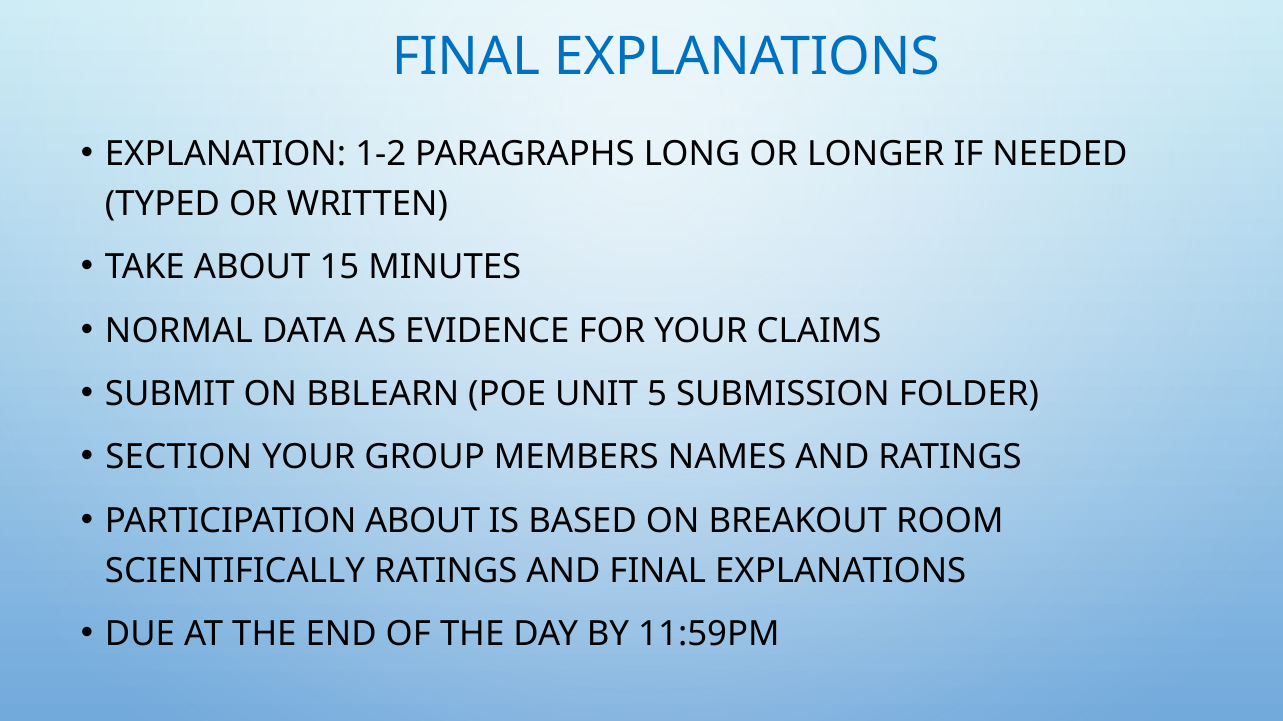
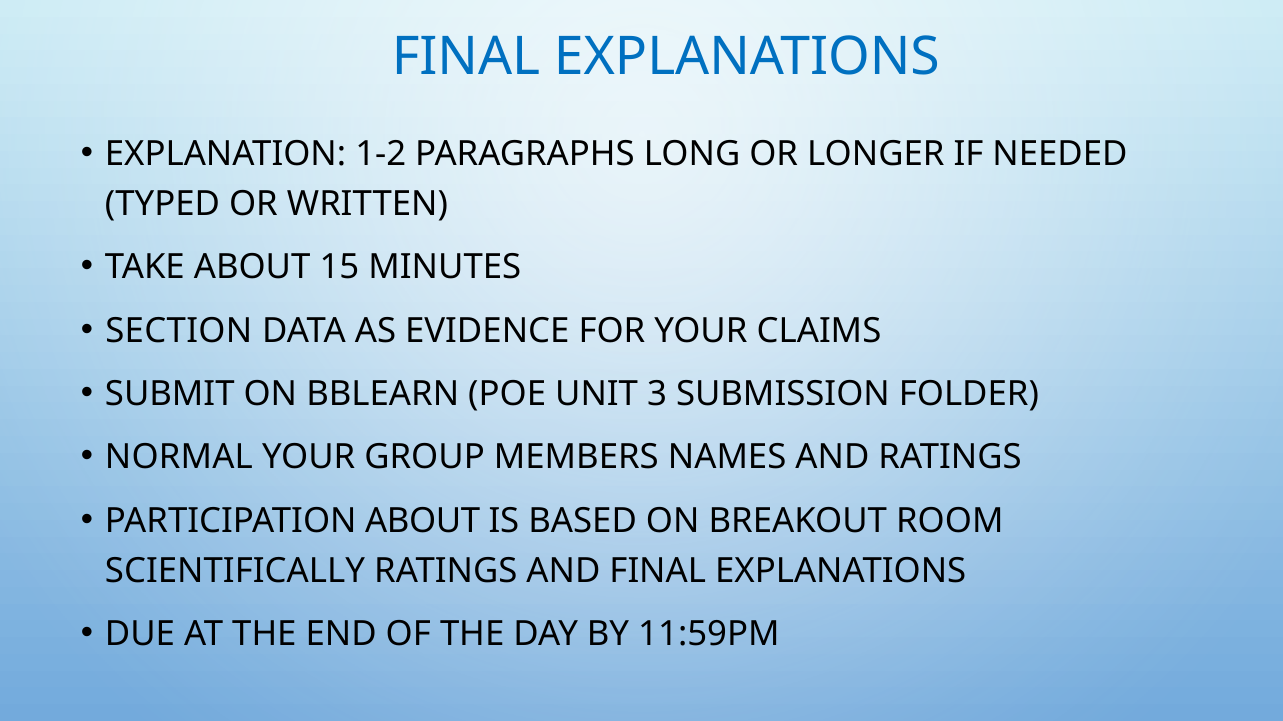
NORMAL: NORMAL -> SECTION
5: 5 -> 3
SECTION: SECTION -> NORMAL
